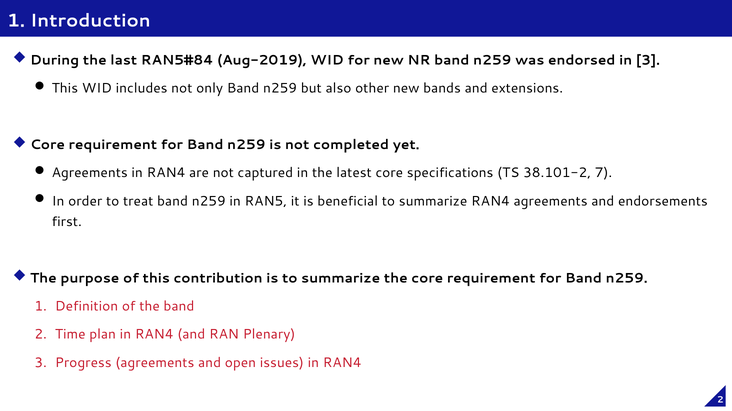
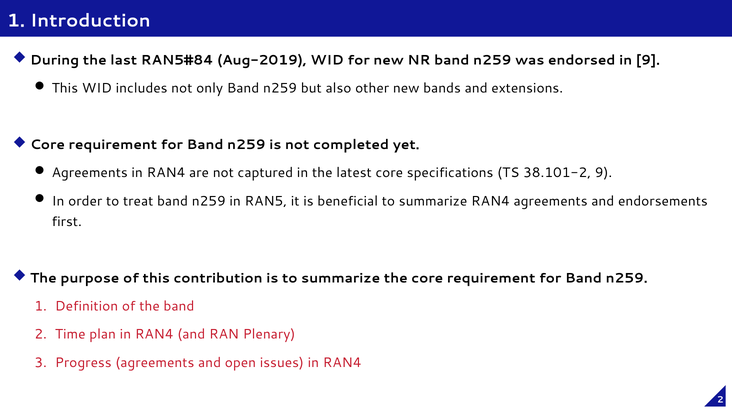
in 3: 3 -> 9
38.101-2 7: 7 -> 9
